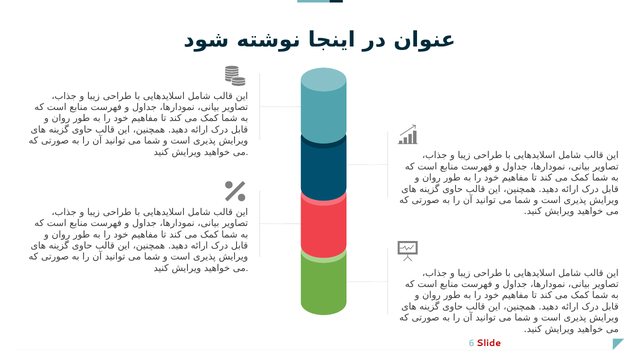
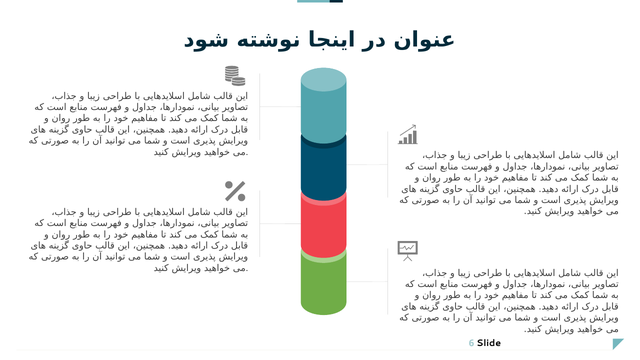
Slide colour: red -> black
